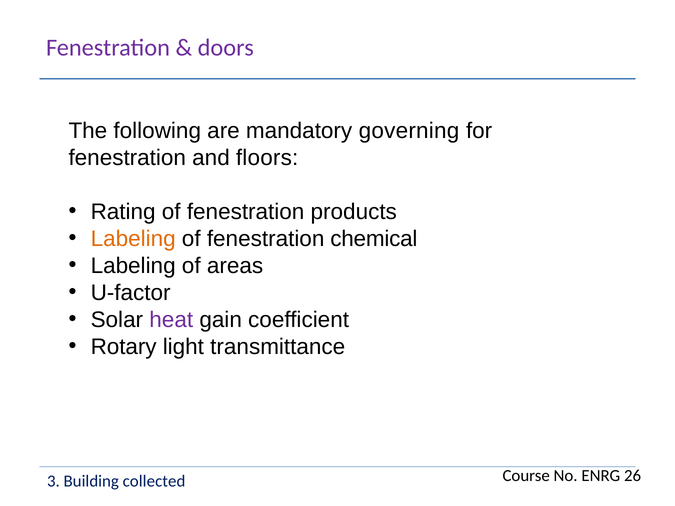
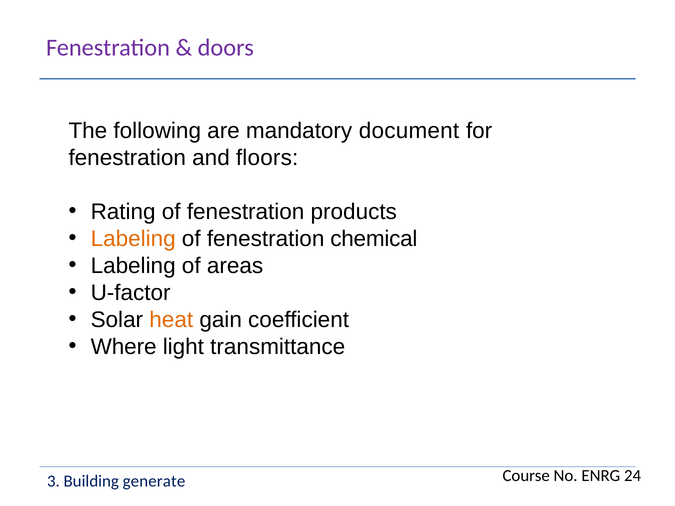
governing: governing -> document
heat colour: purple -> orange
Rotary: Rotary -> Where
26: 26 -> 24
collected: collected -> generate
